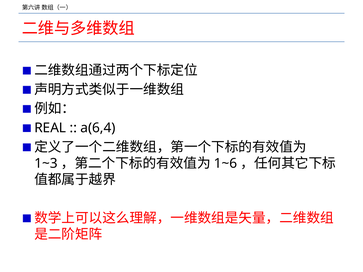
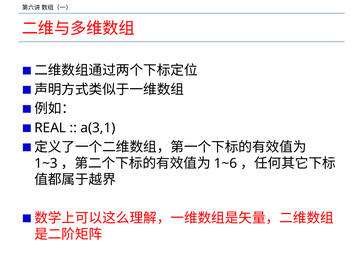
a(6,4: a(6,4 -> a(3,1
